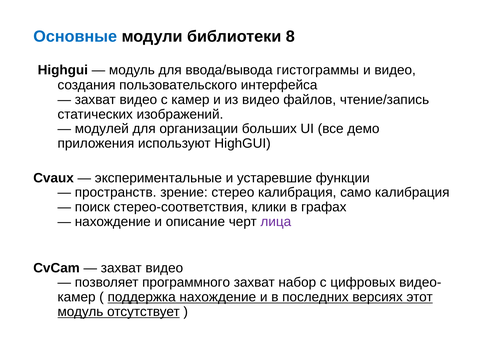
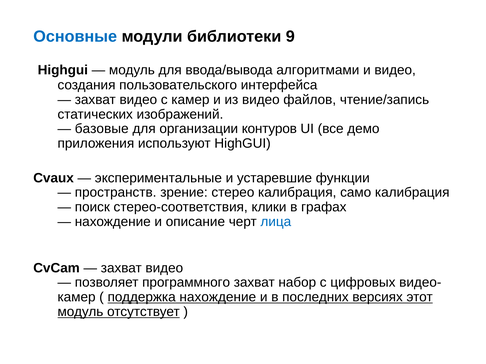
8: 8 -> 9
гистограммы: гистограммы -> алгоритмами
модулей: модулей -> базовые
больших: больших -> контуров
лица colour: purple -> blue
